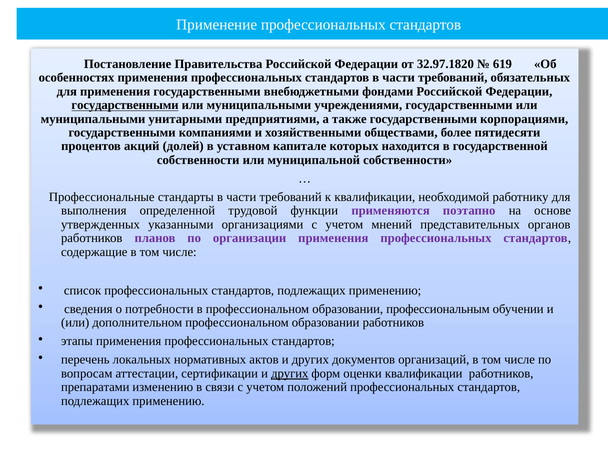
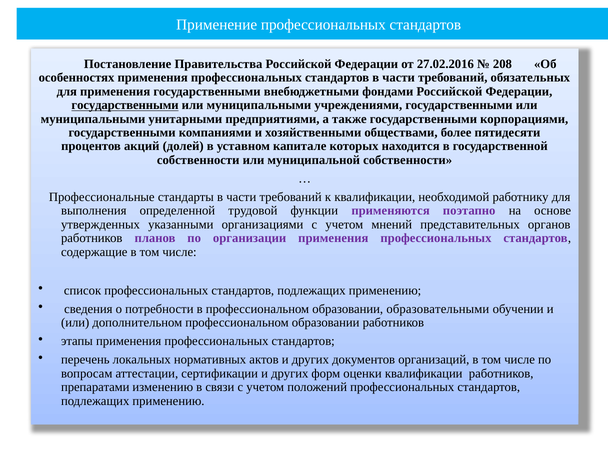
32.97.1820: 32.97.1820 -> 27.02.2016
619: 619 -> 208
профессиональным: профессиональным -> образовательными
других at (290, 373) underline: present -> none
